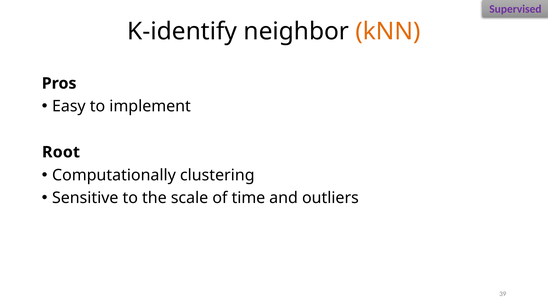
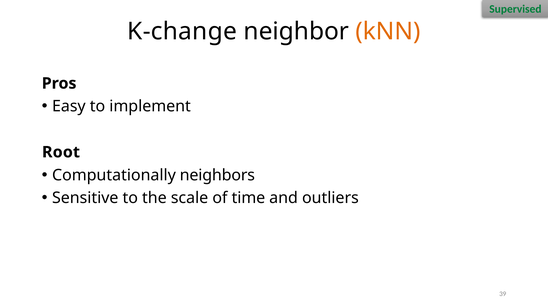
Supervised colour: purple -> green
K-identify: K-identify -> K-change
clustering: clustering -> neighbors
